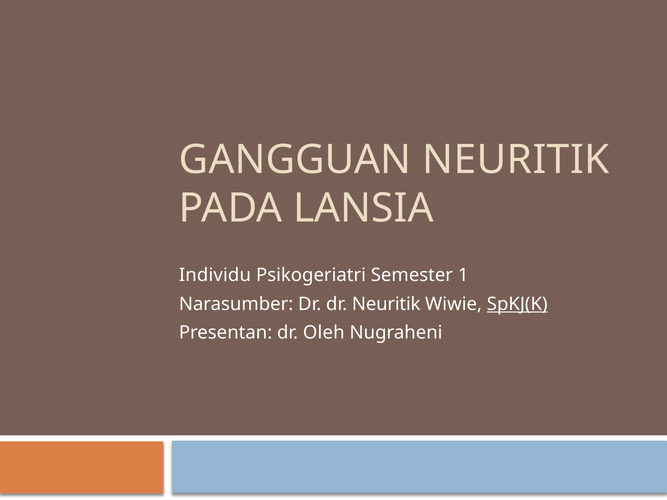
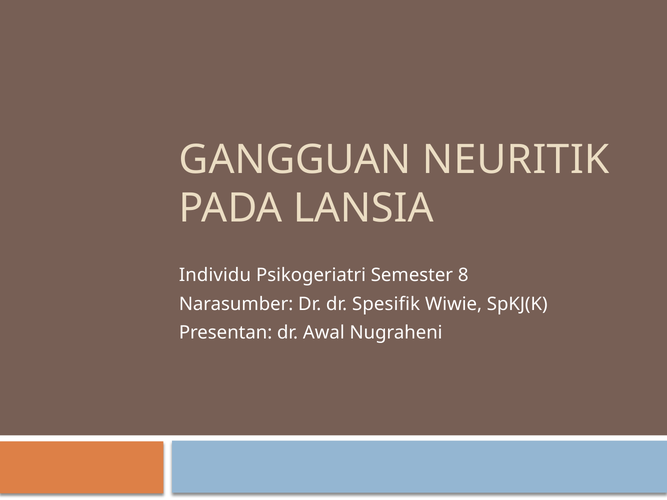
1: 1 -> 8
dr Neuritik: Neuritik -> Spesifik
SpKJ(K underline: present -> none
Oleh: Oleh -> Awal
